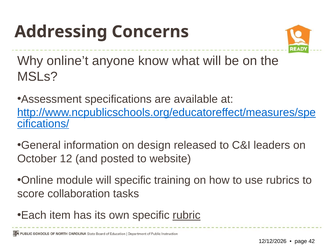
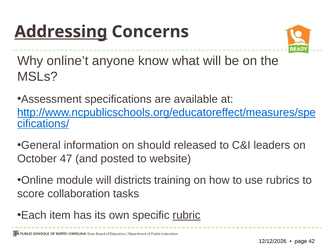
Addressing underline: none -> present
design: design -> should
12: 12 -> 47
will specific: specific -> districts
